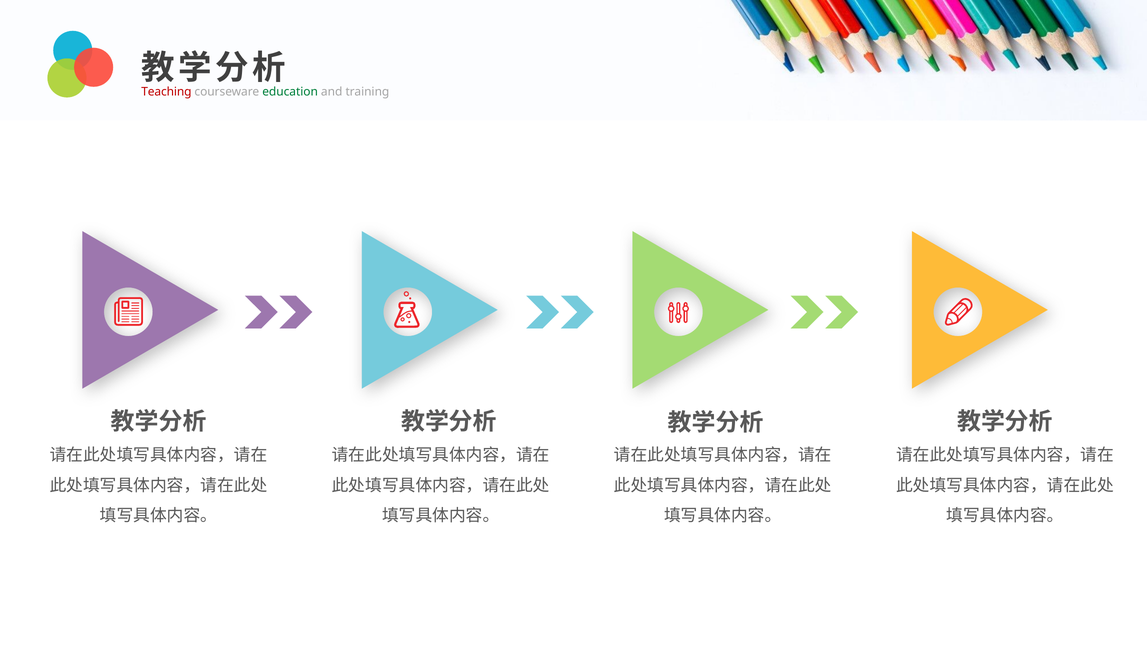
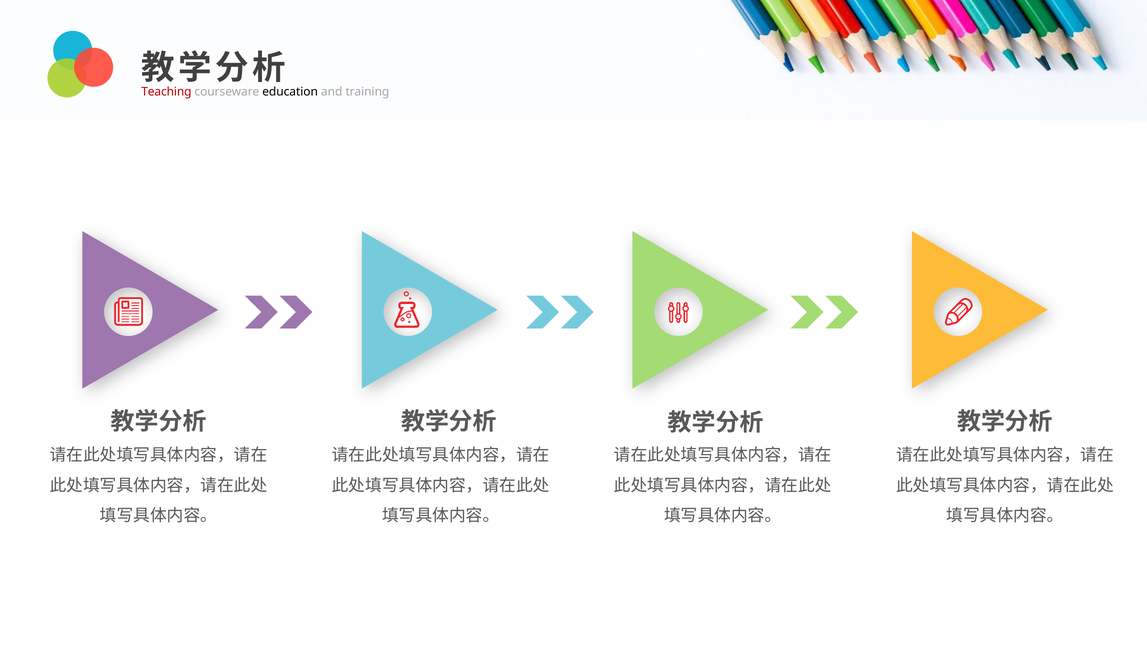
education colour: green -> black
